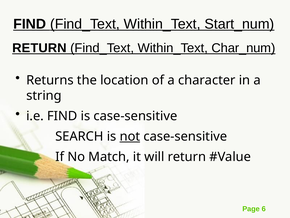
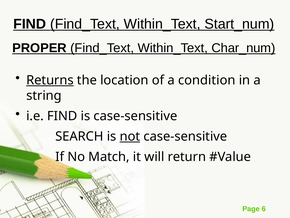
RETURN at (39, 48): RETURN -> PROPER
Returns underline: none -> present
character: character -> condition
